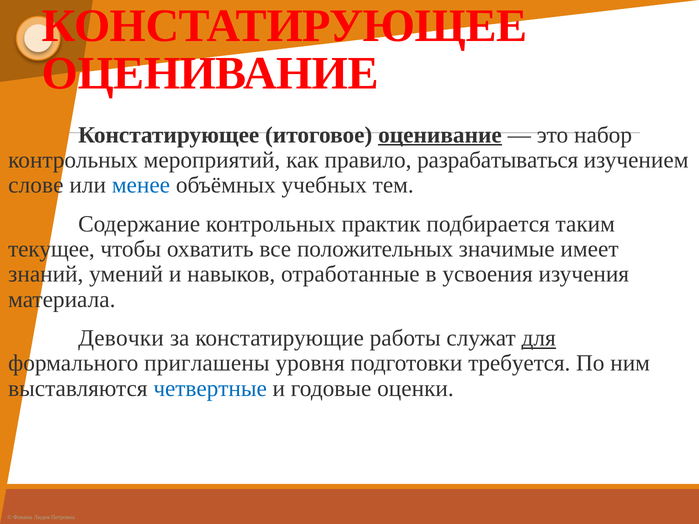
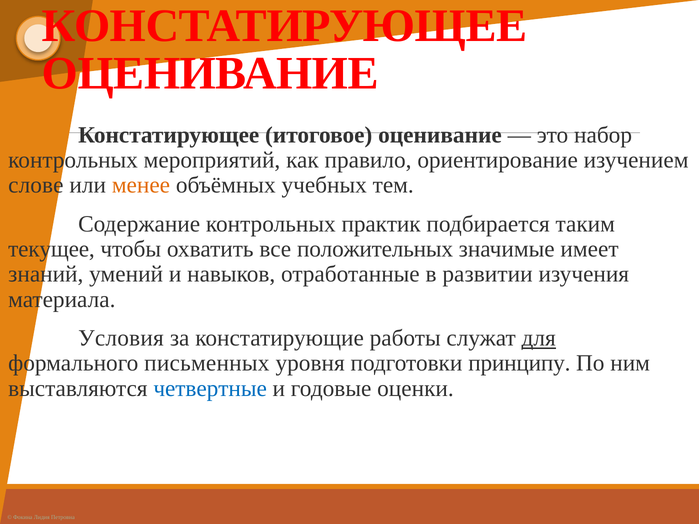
оценивание at (440, 135) underline: present -> none
разрабатываться: разрабатываться -> ориентирование
менее colour: blue -> orange
усвоения: усвоения -> развитии
Девочки: Девочки -> Условия
приглашены: приглашены -> письменных
требуется: требуется -> принципу
